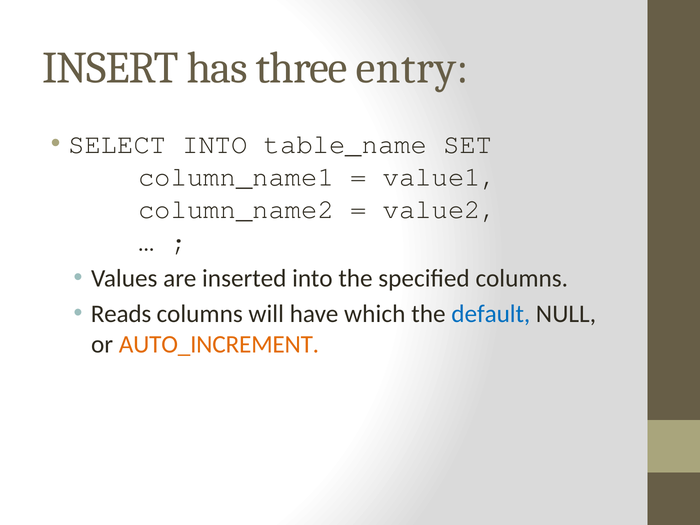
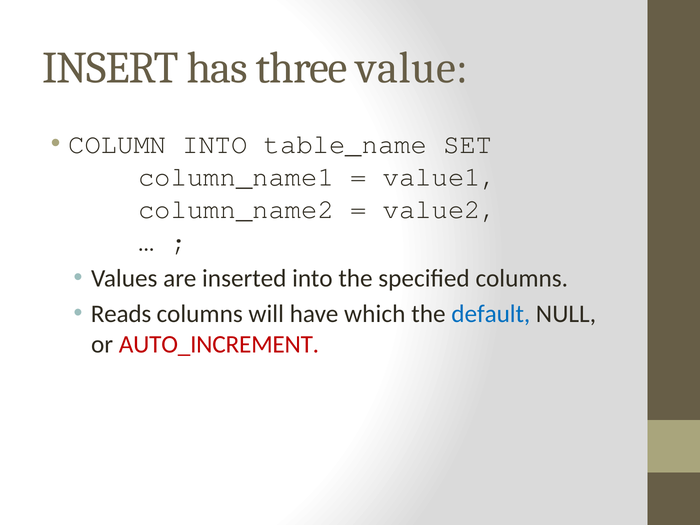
entry: entry -> value
SELECT: SELECT -> COLUMN
AUTO_INCREMENT colour: orange -> red
